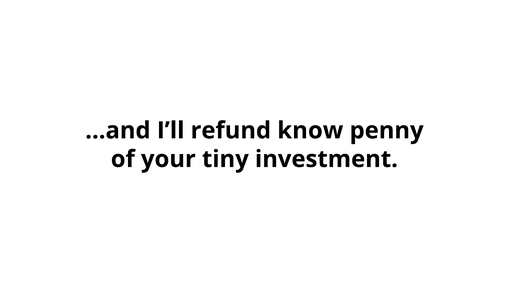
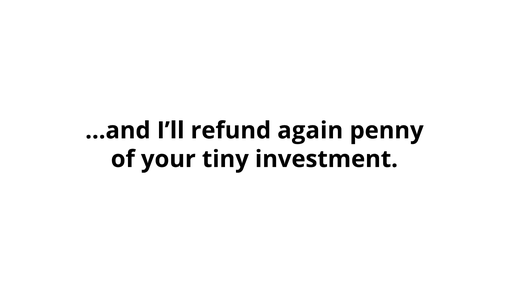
know: know -> again
